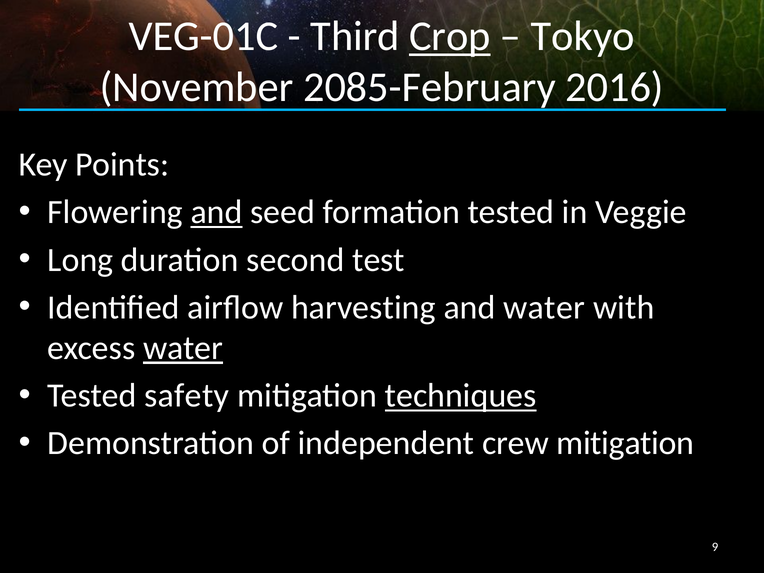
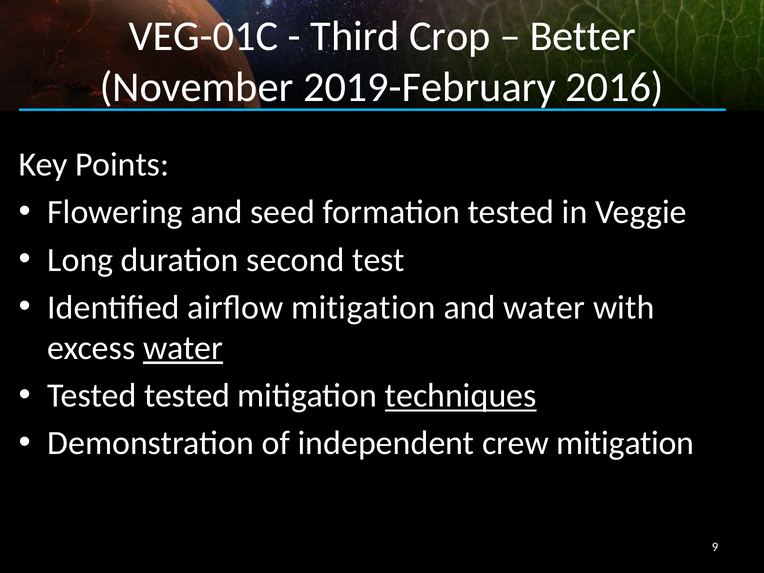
Crop underline: present -> none
Tokyo: Tokyo -> Better
2085-February: 2085-February -> 2019-February
and at (216, 212) underline: present -> none
airflow harvesting: harvesting -> mitigation
Tested safety: safety -> tested
